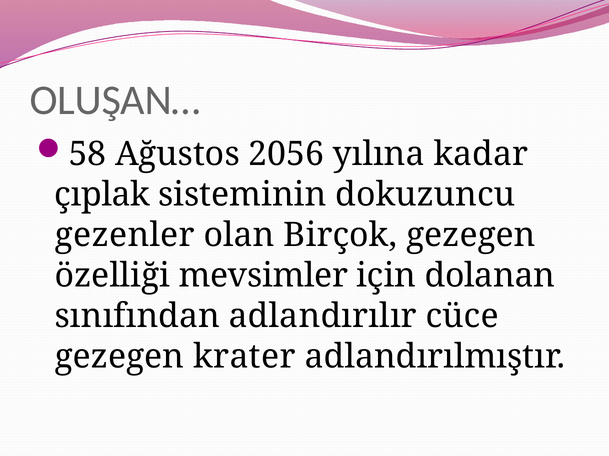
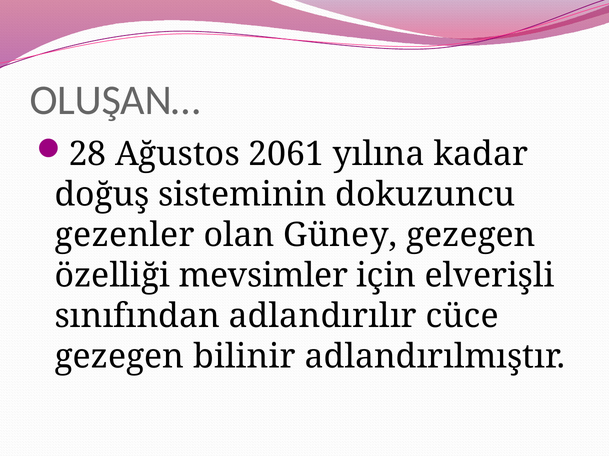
58: 58 -> 28
2056: 2056 -> 2061
çıplak: çıplak -> doğuş
Birçok: Birçok -> Güney
dolanan: dolanan -> elverişli
krater: krater -> bilinir
